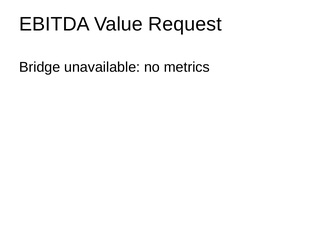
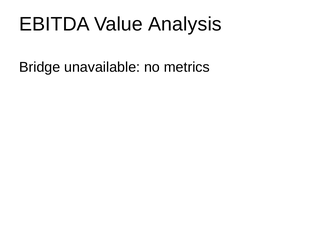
Request: Request -> Analysis
